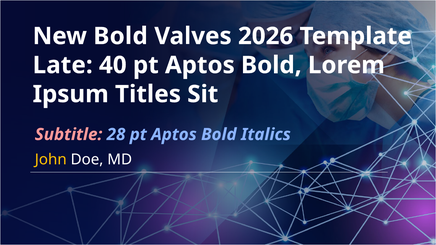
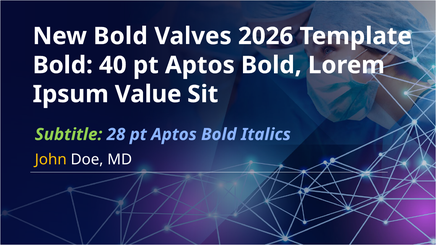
Late at (63, 65): Late -> Bold
Titles: Titles -> Value
Subtitle colour: pink -> light green
